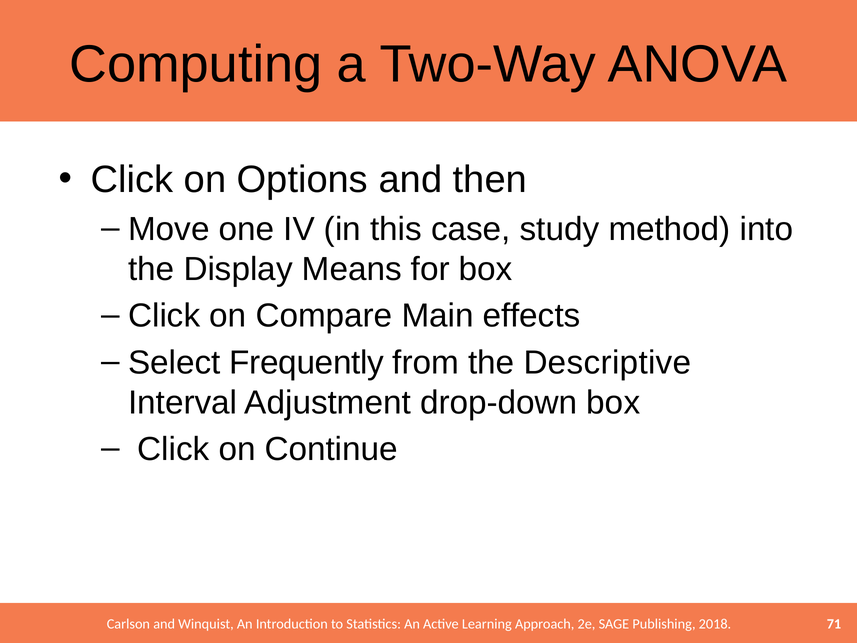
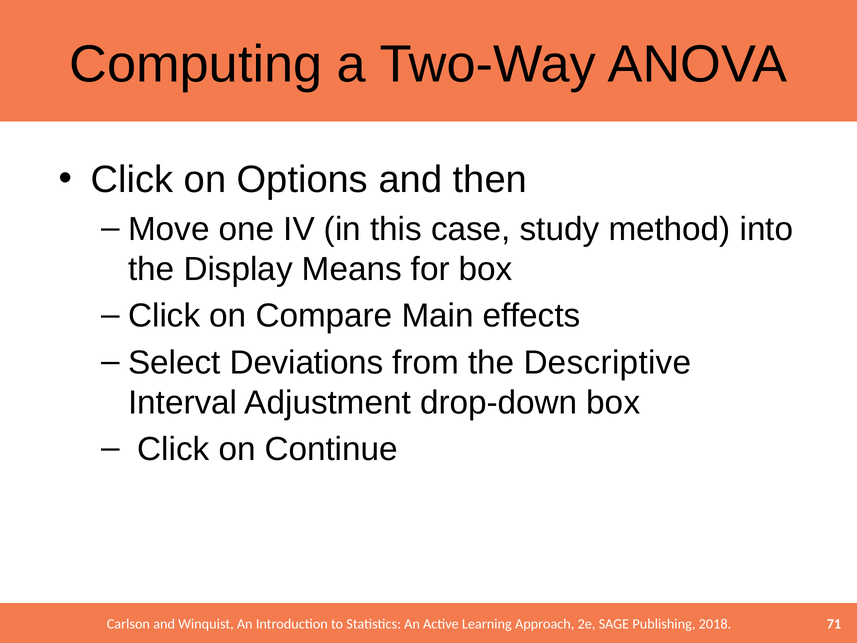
Frequently: Frequently -> Deviations
